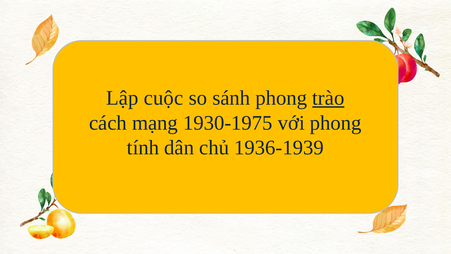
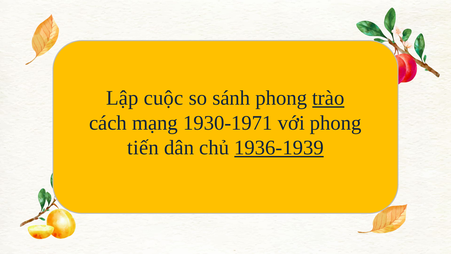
1930-1975: 1930-1975 -> 1930-1971
tính: tính -> tiến
1936-1939 underline: none -> present
